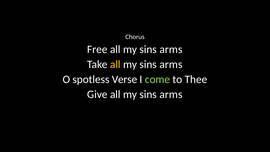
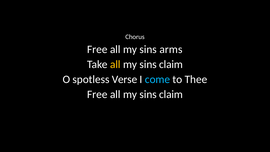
arms at (171, 64): arms -> claim
come colour: light green -> light blue
Give at (97, 94): Give -> Free
arms at (171, 94): arms -> claim
